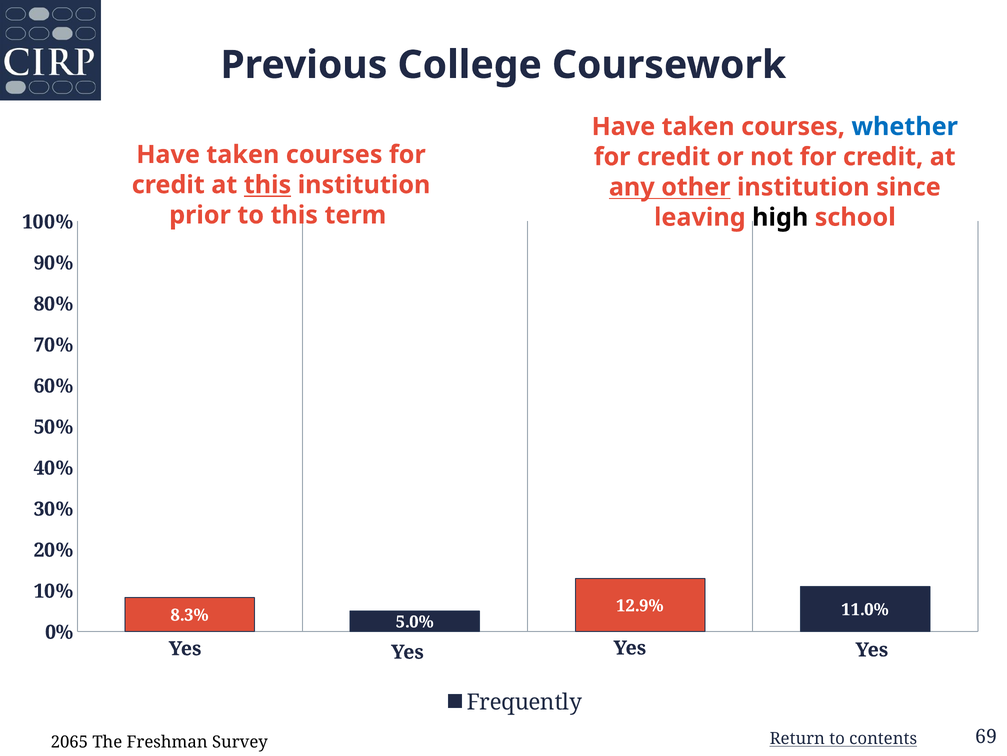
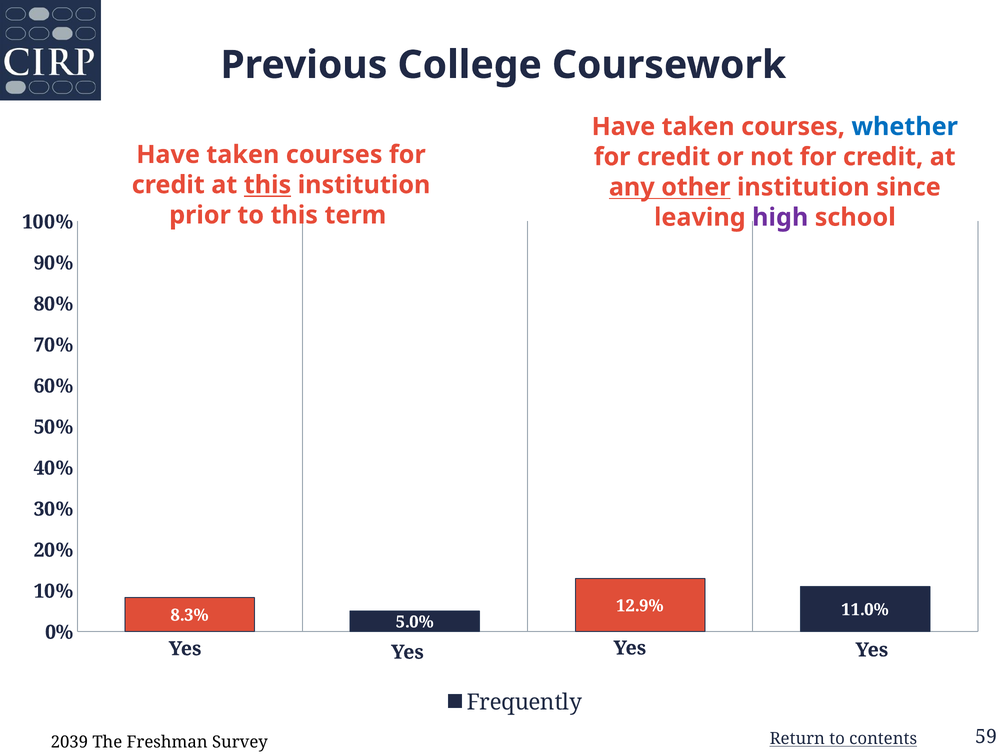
high colour: black -> purple
2065: 2065 -> 2039
69: 69 -> 59
